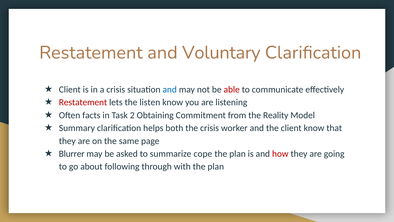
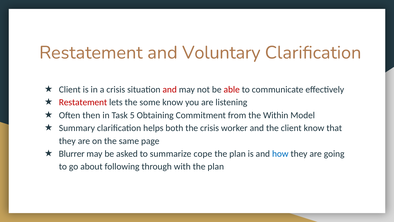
and at (170, 89) colour: blue -> red
listen: listen -> some
facts: facts -> then
2: 2 -> 5
Reality: Reality -> Within
how colour: red -> blue
